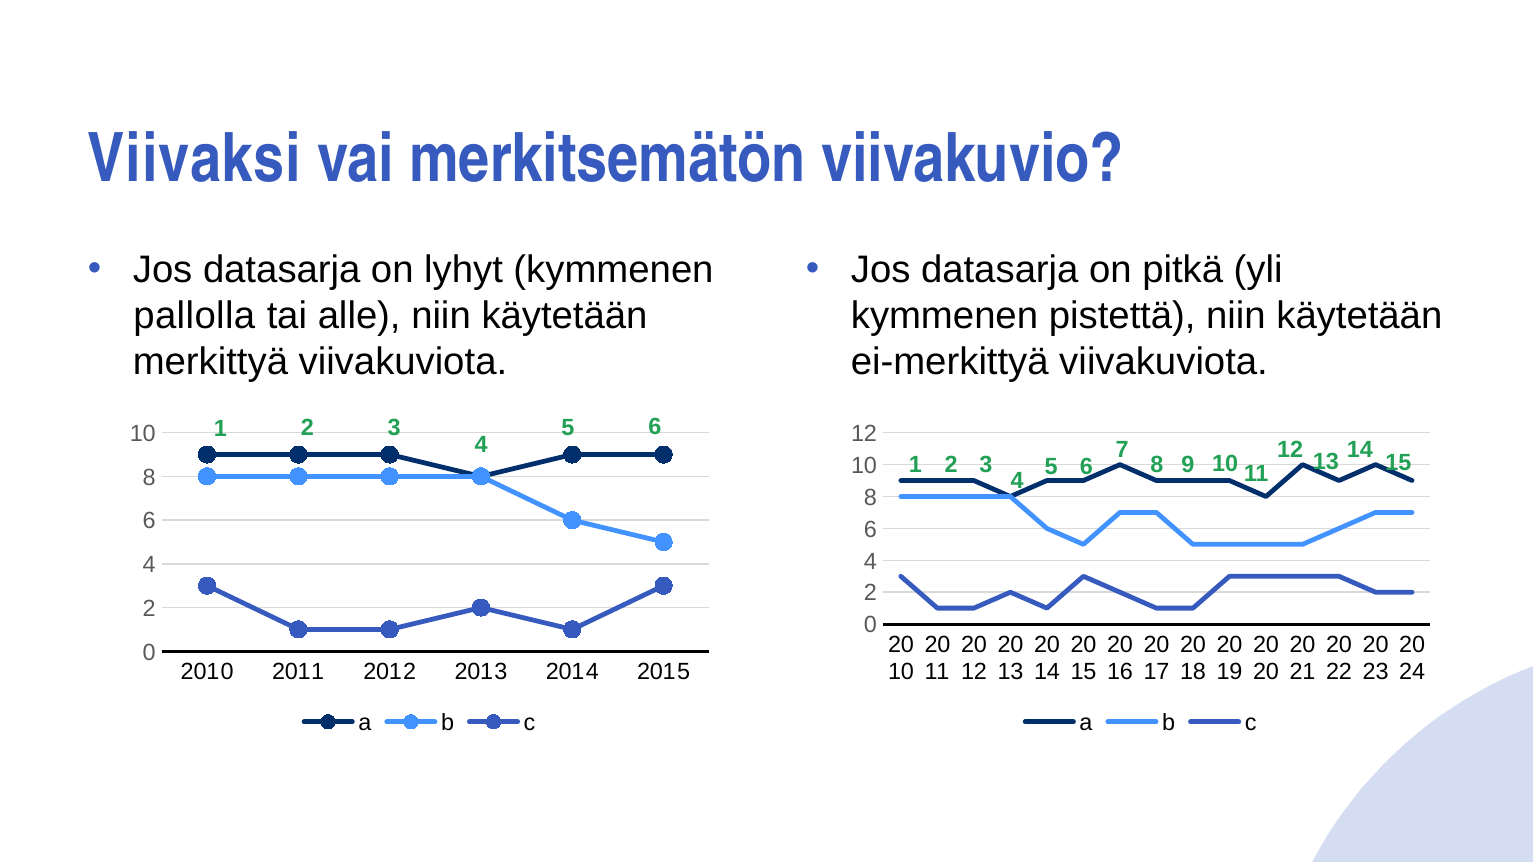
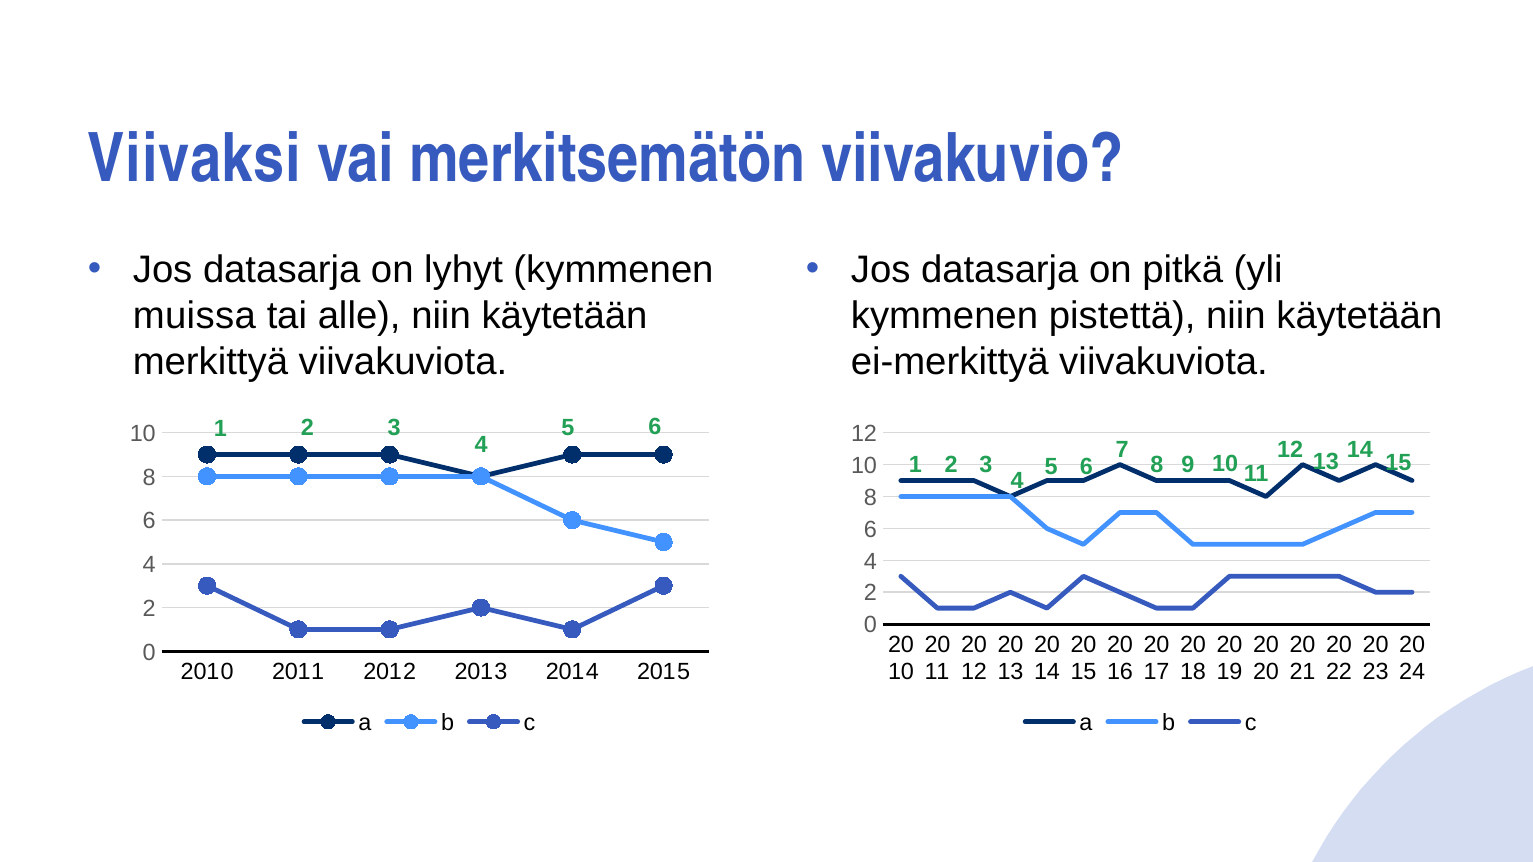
pallolla: pallolla -> muissa
